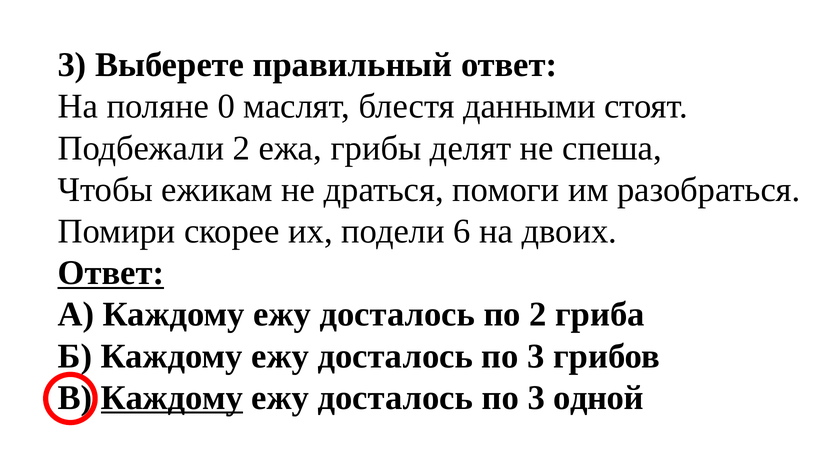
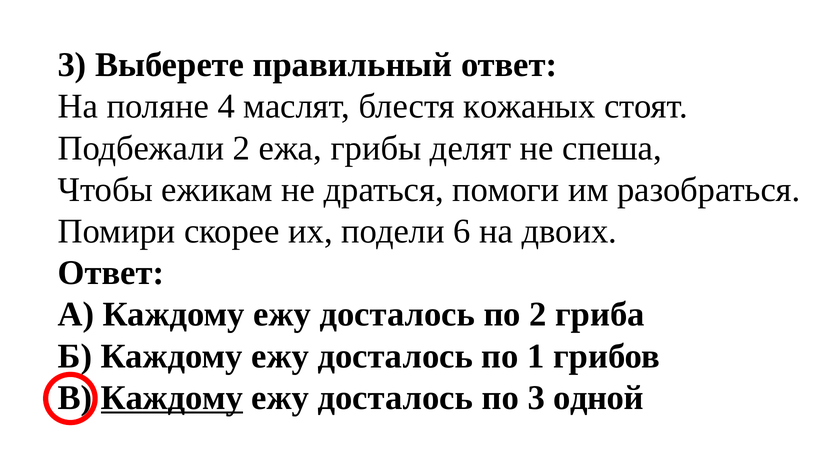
0: 0 -> 4
данными: данными -> кожаных
Ответ at (111, 273) underline: present -> none
3 at (536, 356): 3 -> 1
